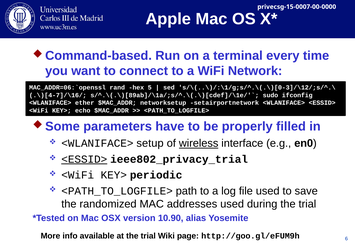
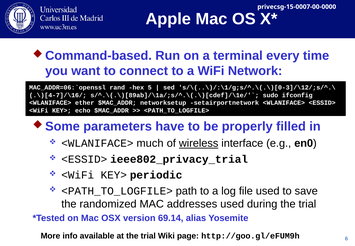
setup: setup -> much
<ESSID> at (84, 159) underline: present -> none
10.90: 10.90 -> 69.14
